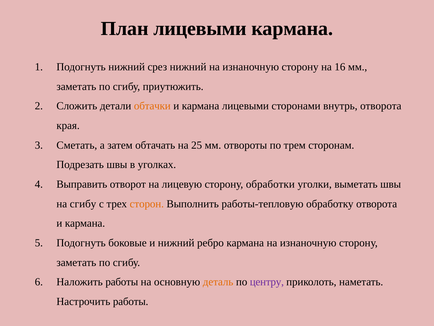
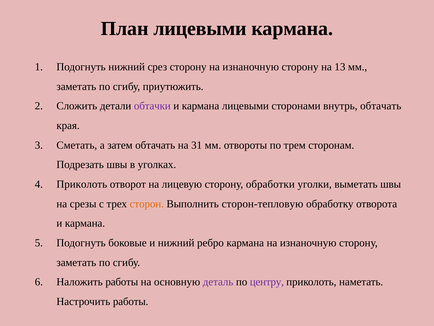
срез нижний: нижний -> сторону
16: 16 -> 13
обтачки colour: orange -> purple
внутрь отворота: отворота -> обтачать
25: 25 -> 31
Выправить at (82, 184): Выправить -> Приколоть
на сгибу: сгибу -> срезы
работы-тепловую: работы-тепловую -> сторон-тепловую
деталь colour: orange -> purple
